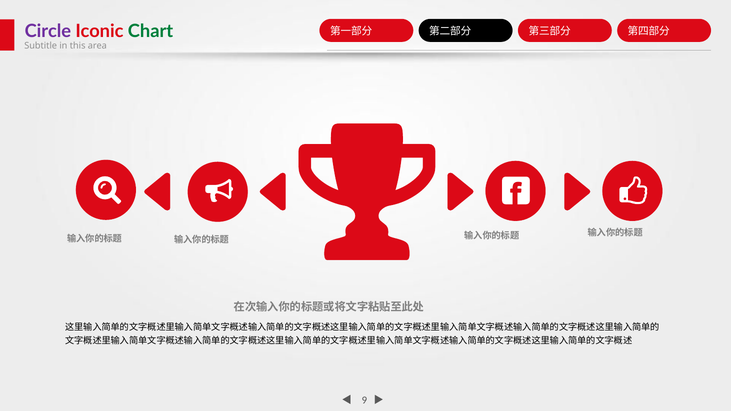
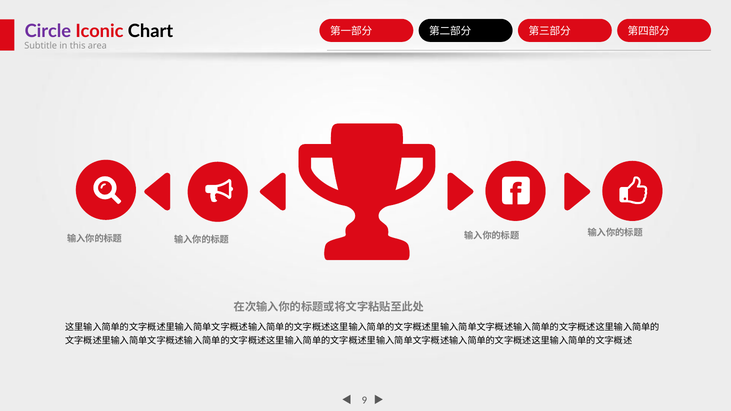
Chart colour: green -> black
